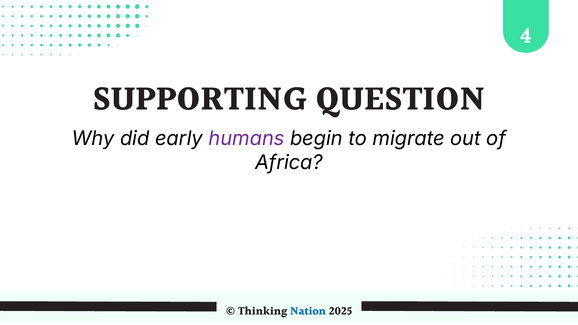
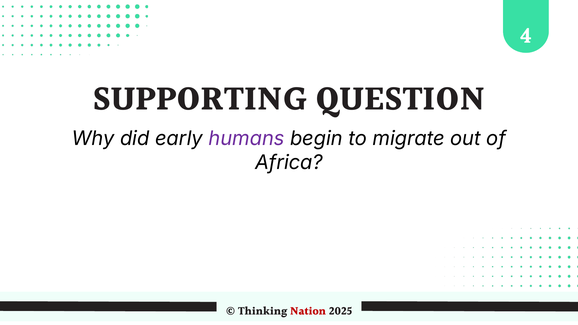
Nation colour: blue -> red
